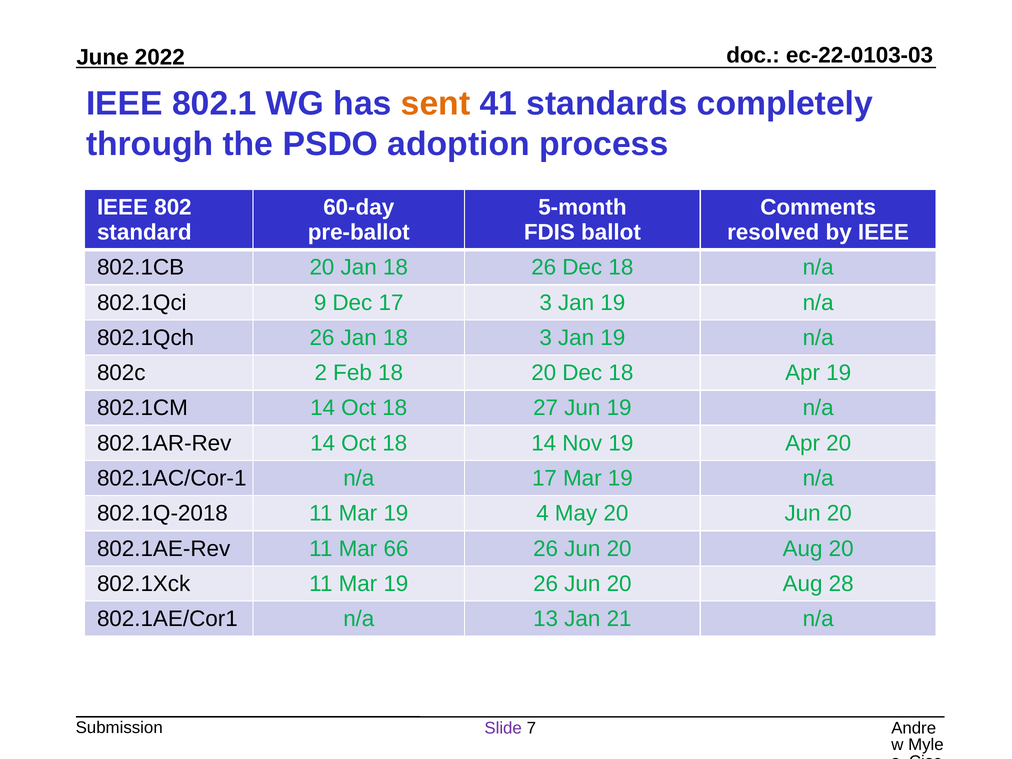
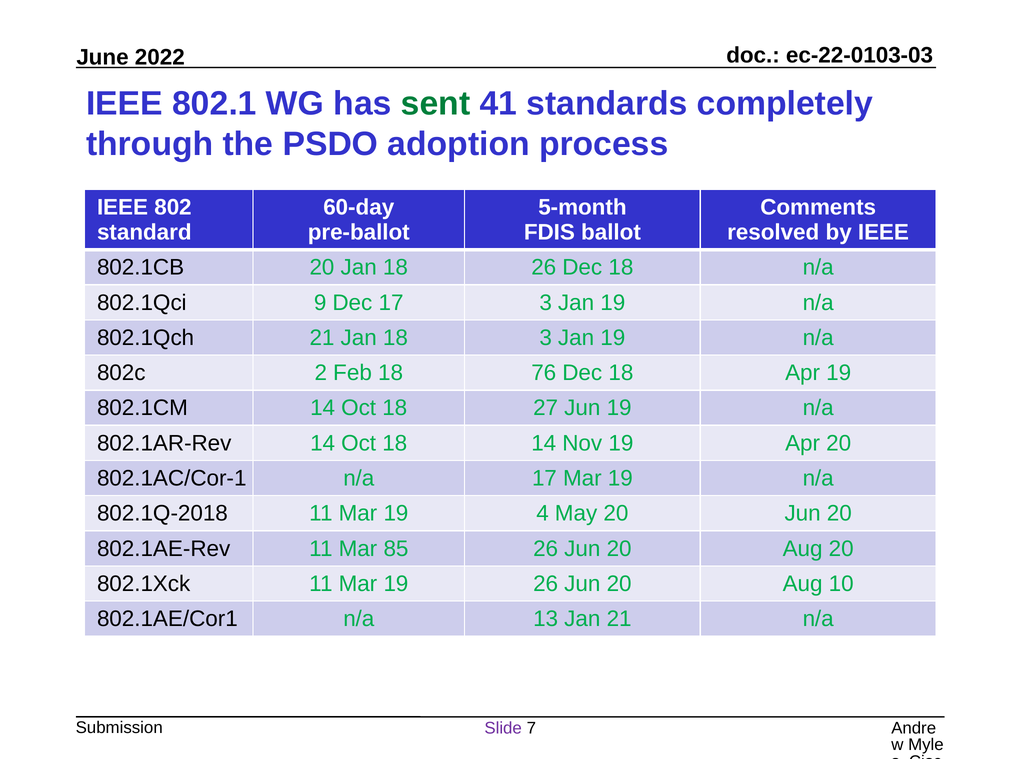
sent colour: orange -> green
802.1Qch 26: 26 -> 21
18 20: 20 -> 76
66: 66 -> 85
28: 28 -> 10
